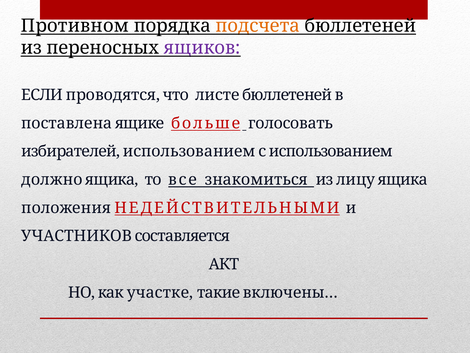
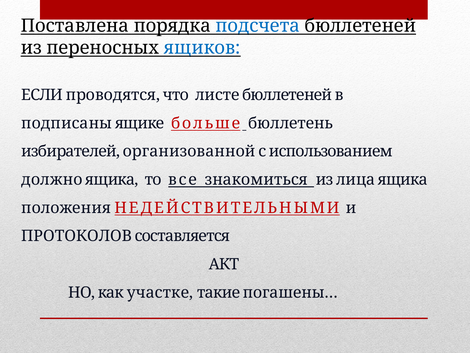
Противном: Противном -> Поставлена
подсчета colour: orange -> blue
ящиков colour: purple -> blue
поставлена: поставлена -> подписаны
голосовать: голосовать -> бюллетень
избирателей использованием: использованием -> организованной
лицу: лицу -> лица
УЧАСТНИКОВ: УЧАСТНИКОВ -> ПРОТОКОЛОВ
включены…: включены… -> погашены…
